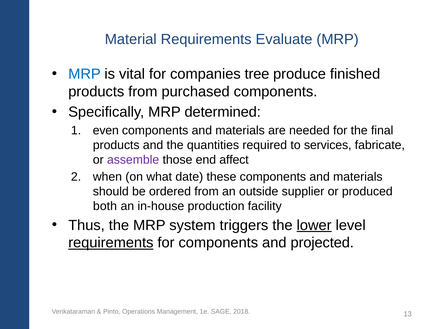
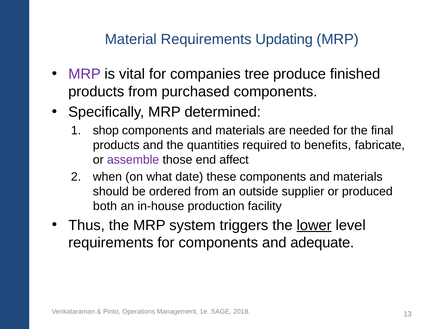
Evaluate: Evaluate -> Updating
MRP at (84, 74) colour: blue -> purple
even: even -> shop
services: services -> benefits
requirements at (111, 242) underline: present -> none
projected: projected -> adequate
